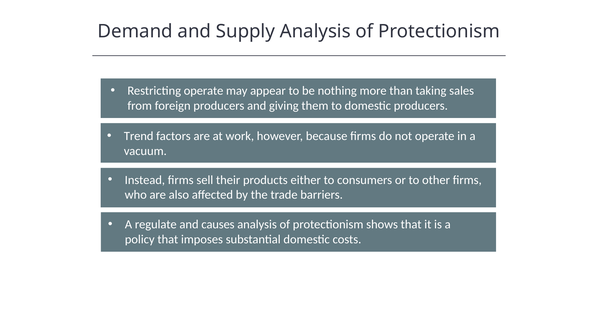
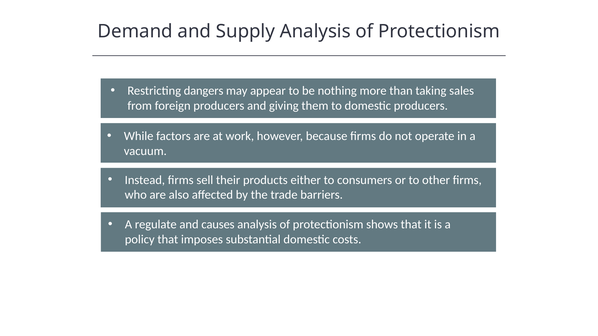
Restricting operate: operate -> dangers
Trend: Trend -> While
